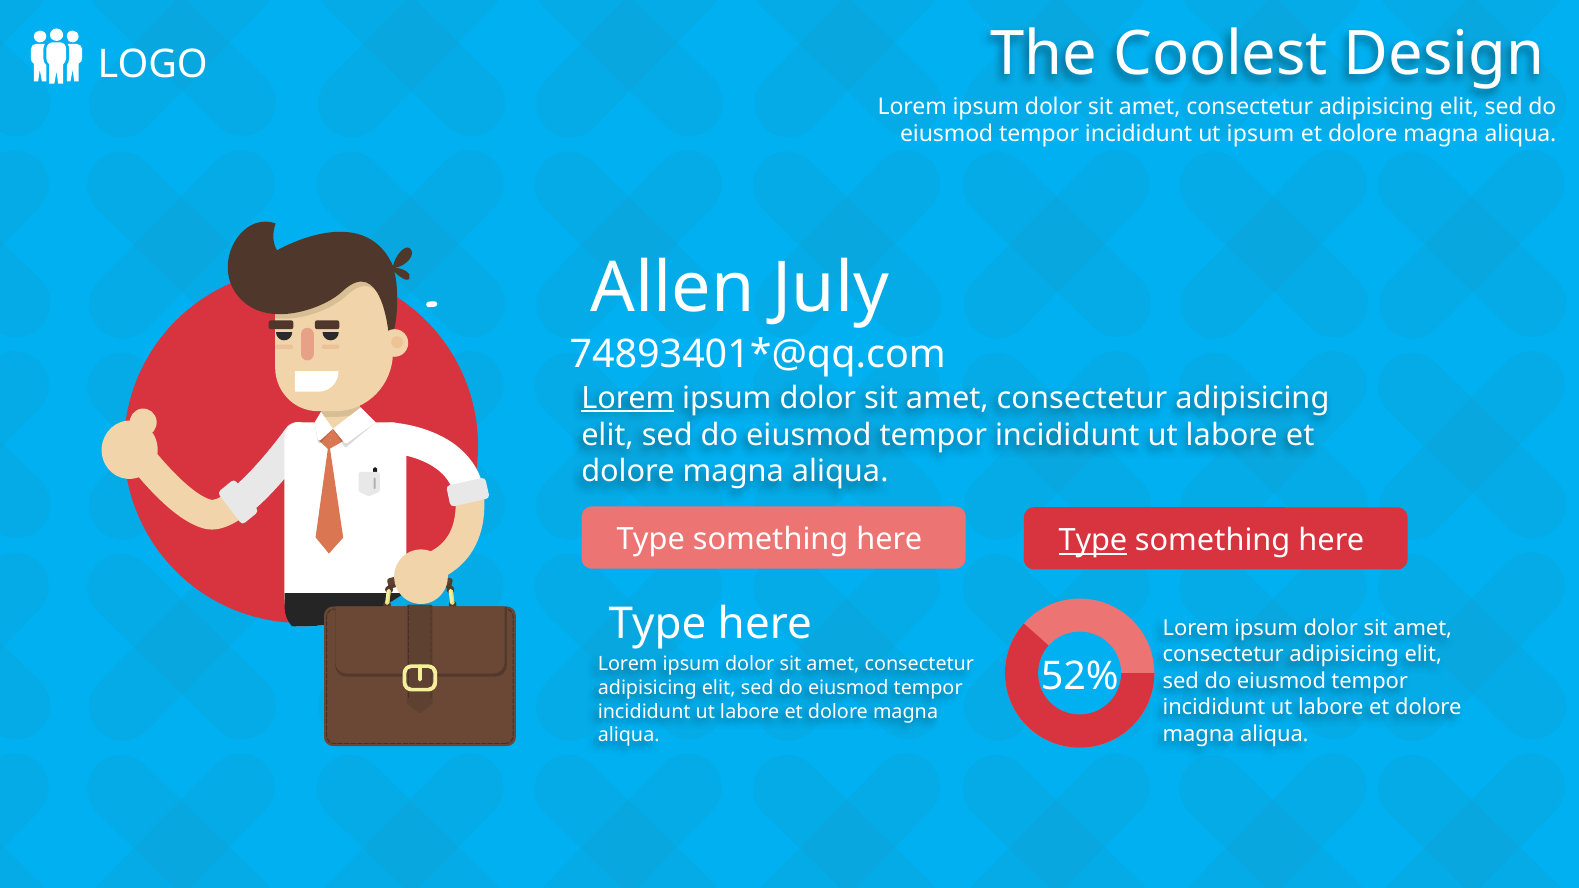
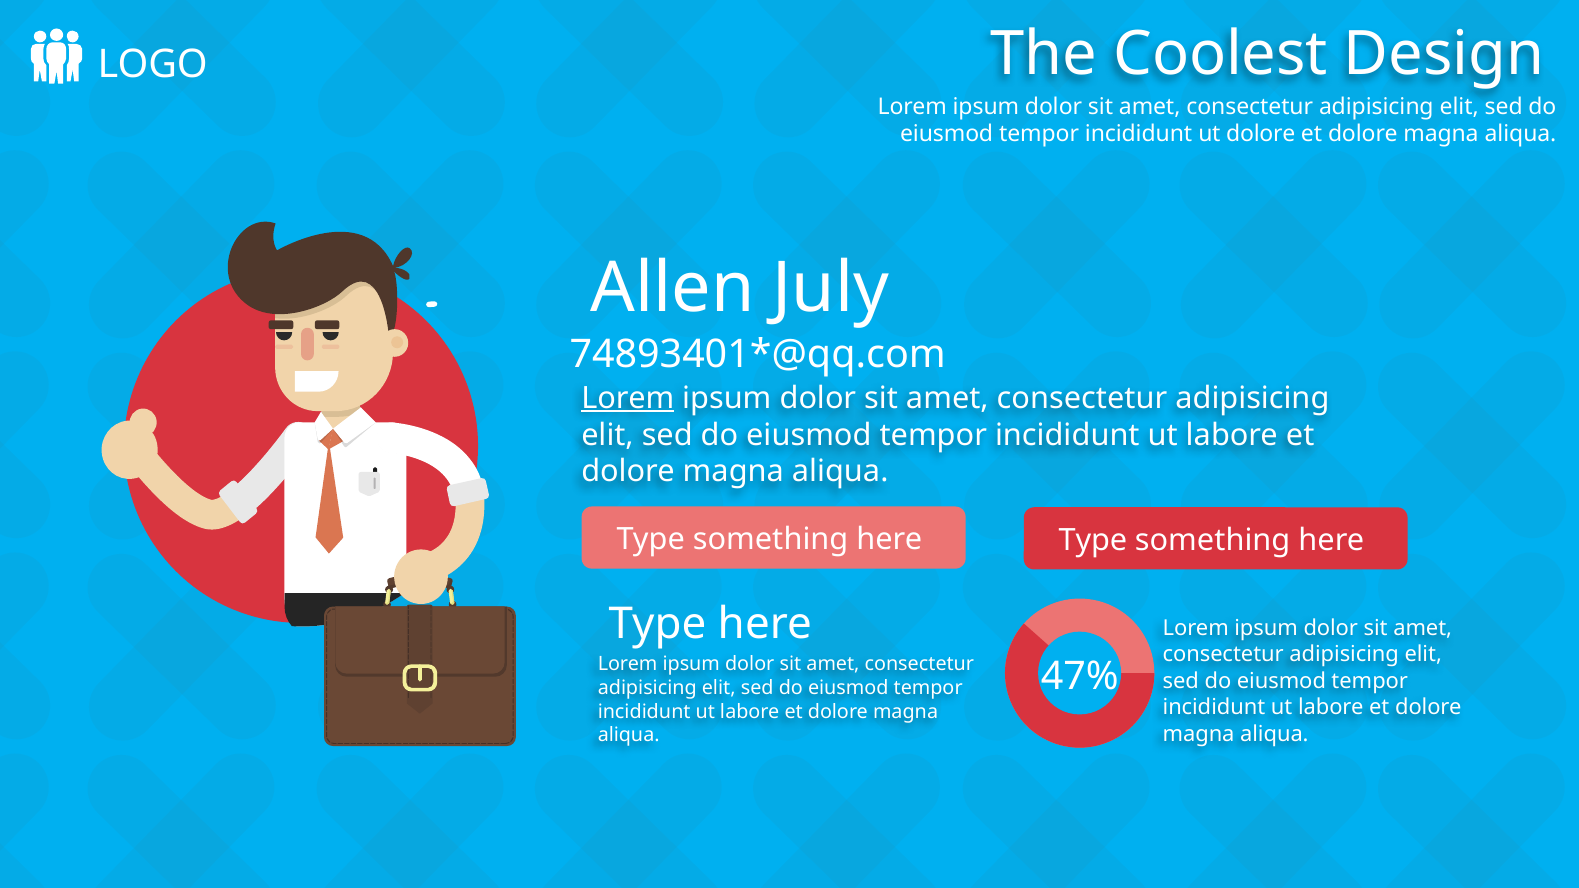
ut ipsum: ipsum -> dolore
Type at (1093, 541) underline: present -> none
52%: 52% -> 47%
